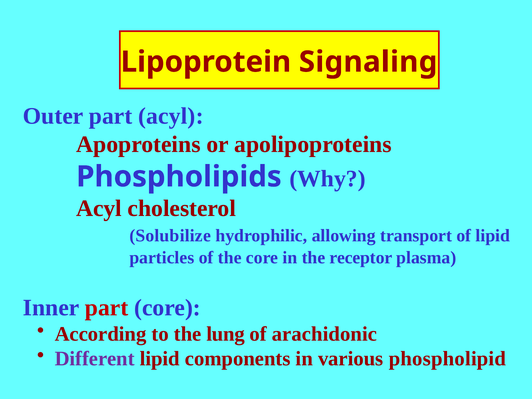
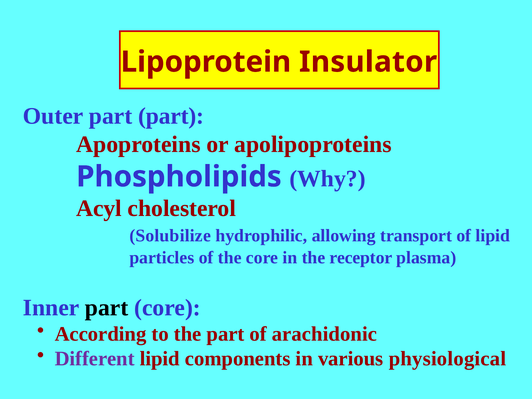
Signaling: Signaling -> Insulator
part acyl: acyl -> part
part at (107, 308) colour: red -> black
the lung: lung -> part
phospholipid: phospholipid -> physiological
